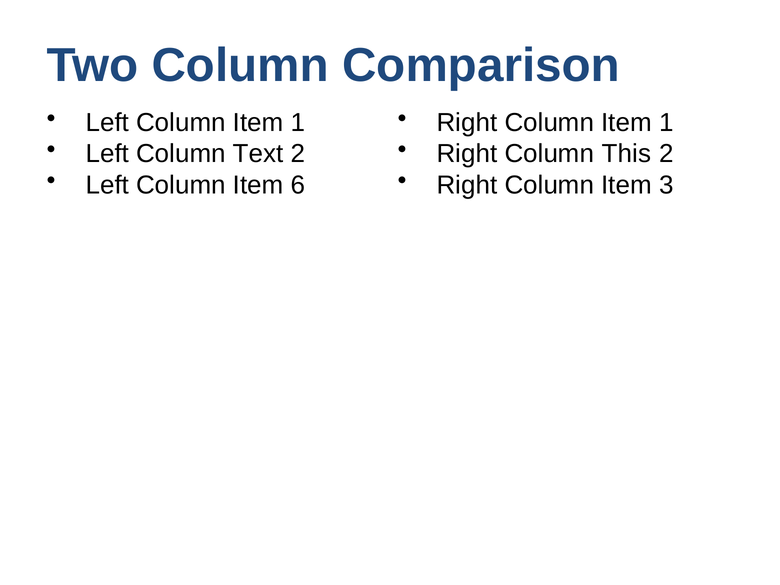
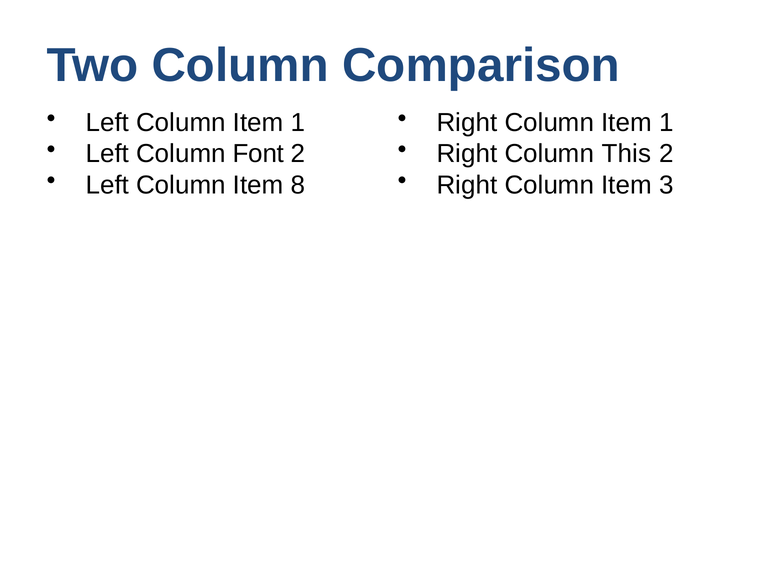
Text: Text -> Font
6: 6 -> 8
